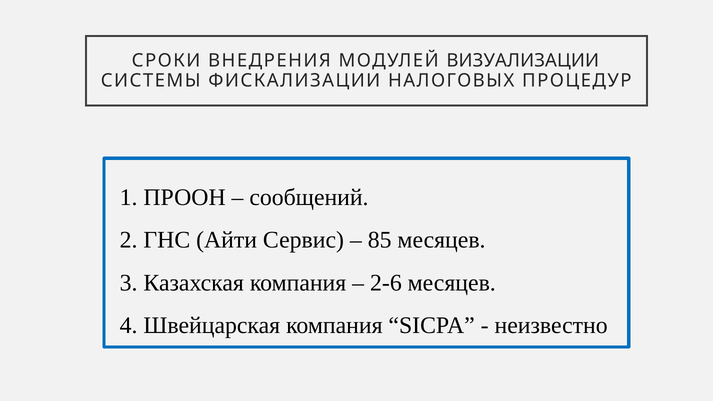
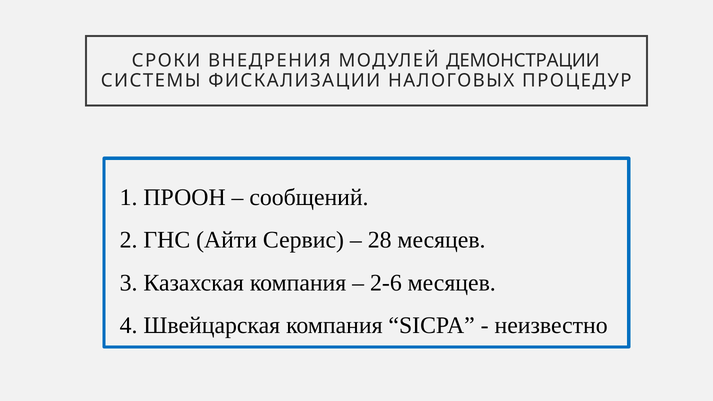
ВИЗУАЛИЗАЦИИ: ВИЗУАЛИЗАЦИИ -> ДЕМОНСТРАЦИИ
85: 85 -> 28
